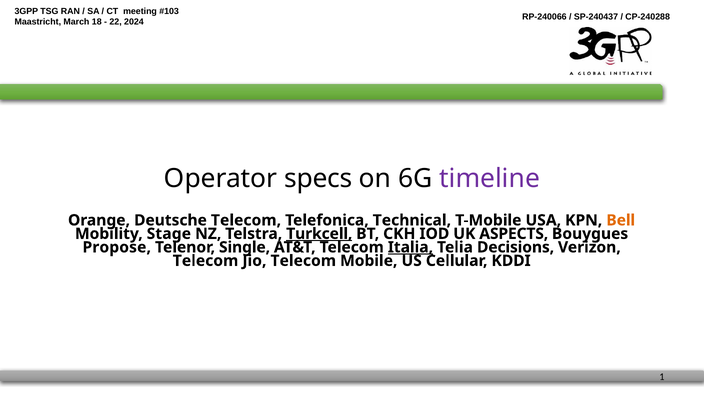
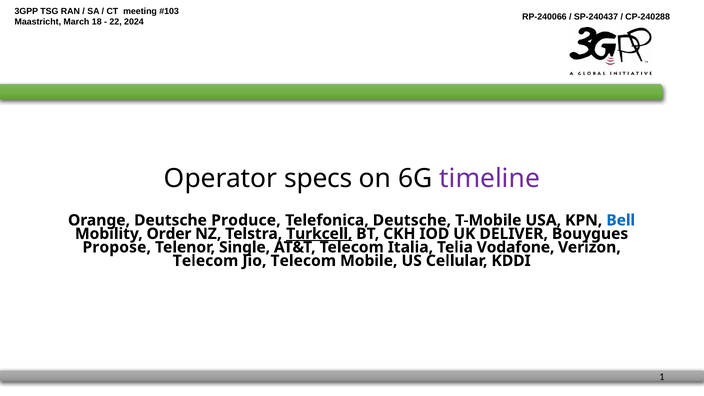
Deutsche Telecom: Telecom -> Produce
Telefonica Technical: Technical -> Deutsche
Bell colour: orange -> blue
Stage: Stage -> Order
ASPECTS: ASPECTS -> DELIVER
Italia underline: present -> none
Decisions: Decisions -> Vodafone
